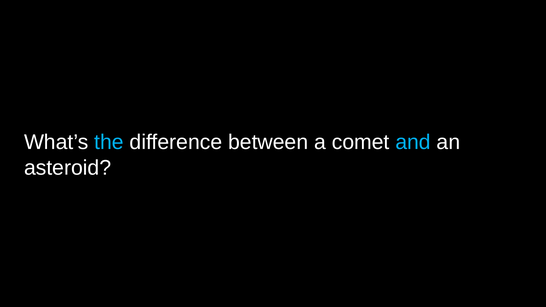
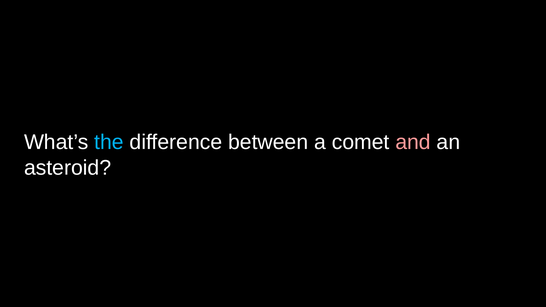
and colour: light blue -> pink
